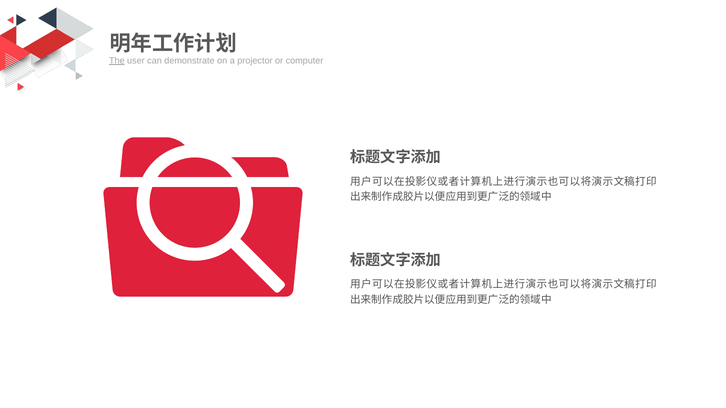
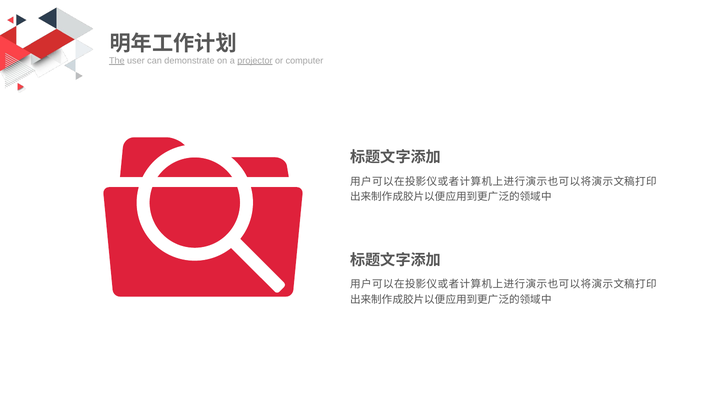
projector underline: none -> present
